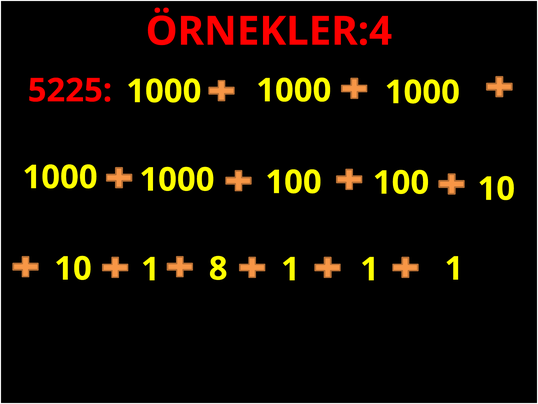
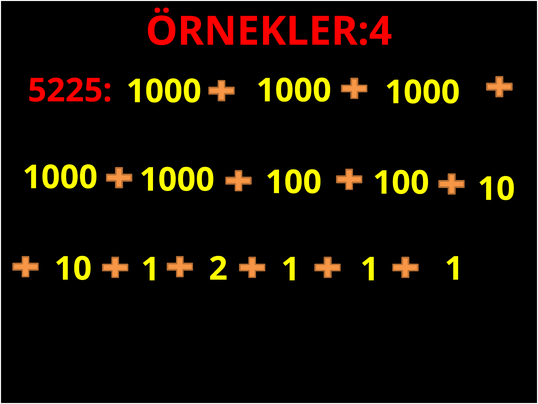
8: 8 -> 2
